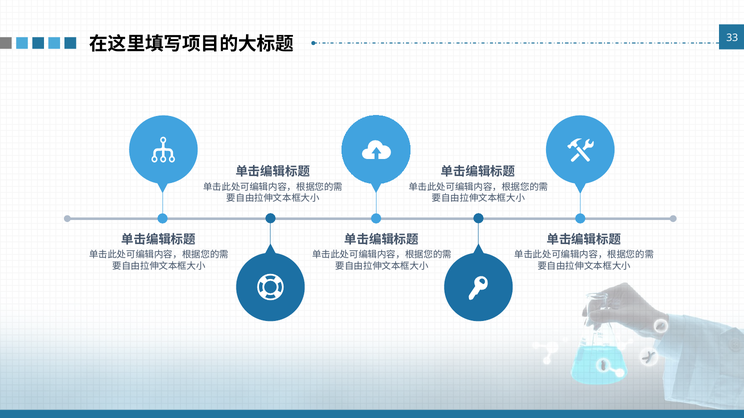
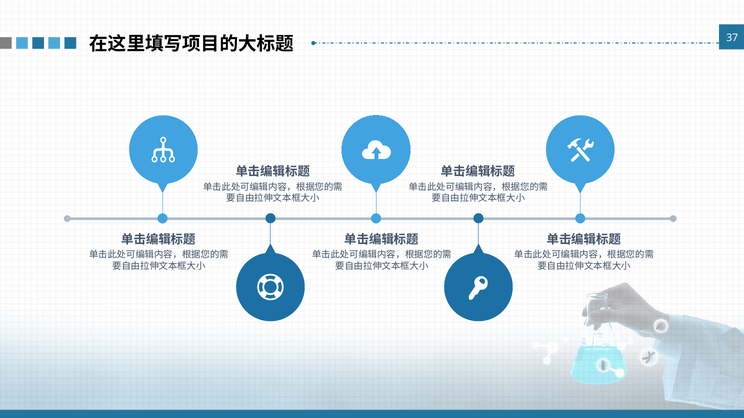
33: 33 -> 37
